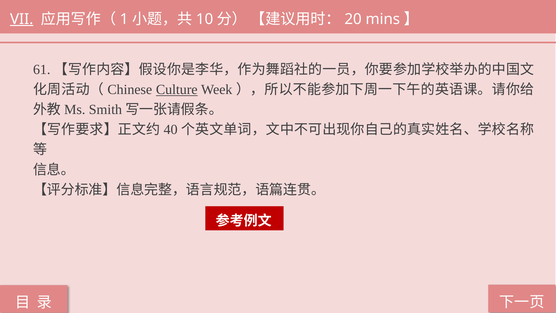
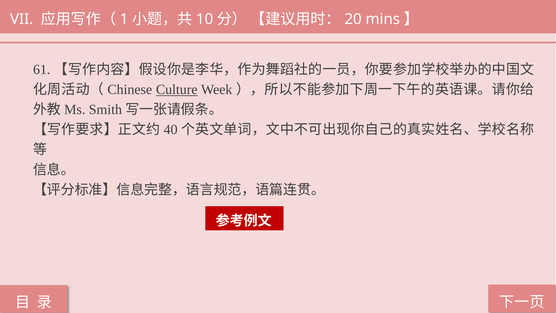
VII underline: present -> none
